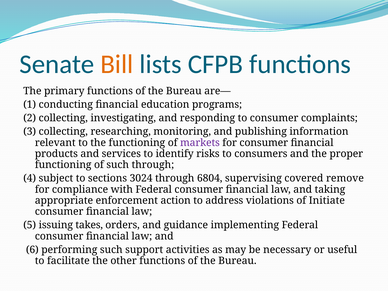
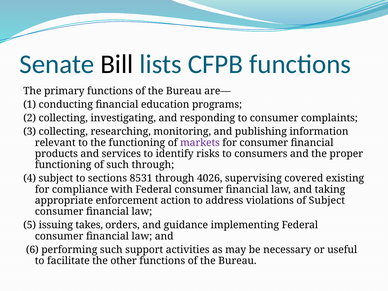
Bill colour: orange -> black
3024: 3024 -> 8531
6804: 6804 -> 4026
remove: remove -> existing
of Initiate: Initiate -> Subject
